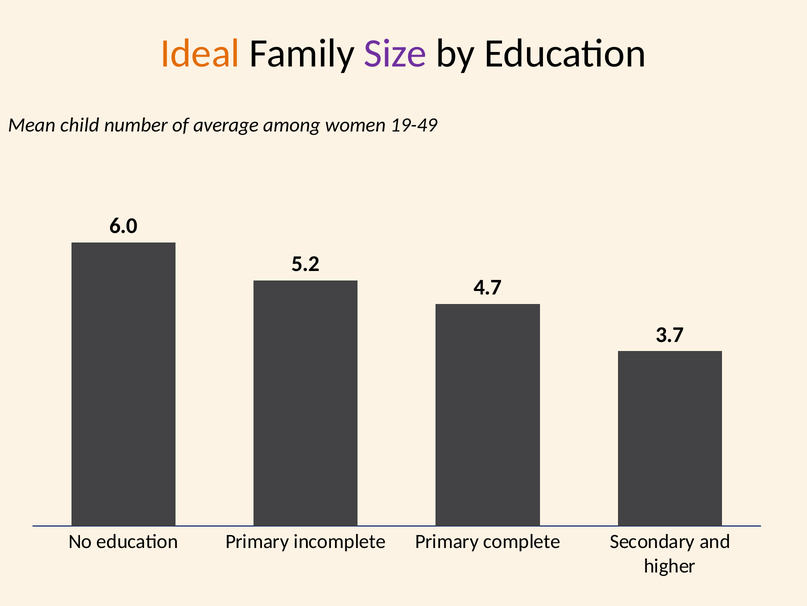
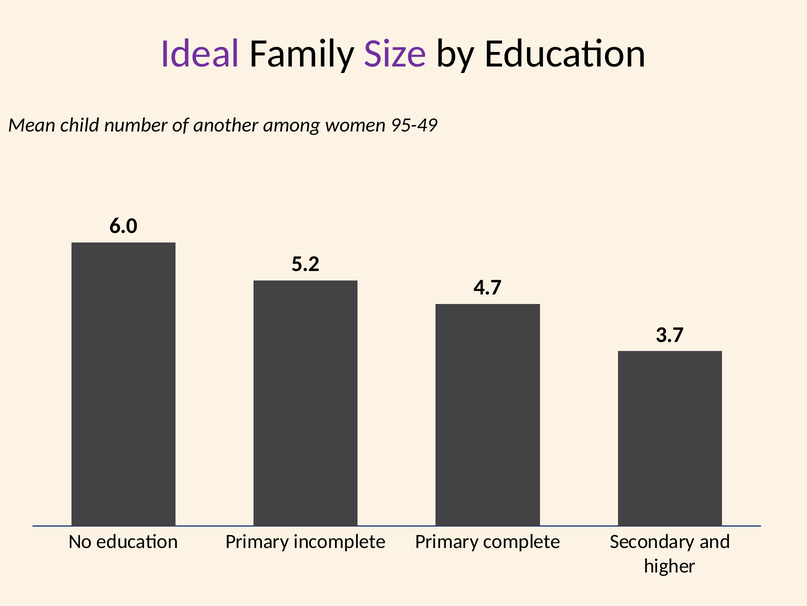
Ideal colour: orange -> purple
average: average -> another
19-49: 19-49 -> 95-49
